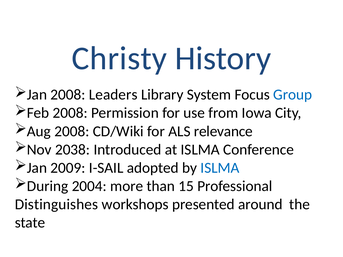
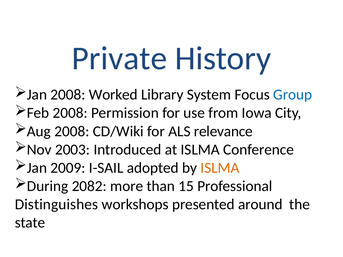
Christy: Christy -> Private
Leaders: Leaders -> Worked
2038: 2038 -> 2003
ISLMA at (220, 168) colour: blue -> orange
2004: 2004 -> 2082
